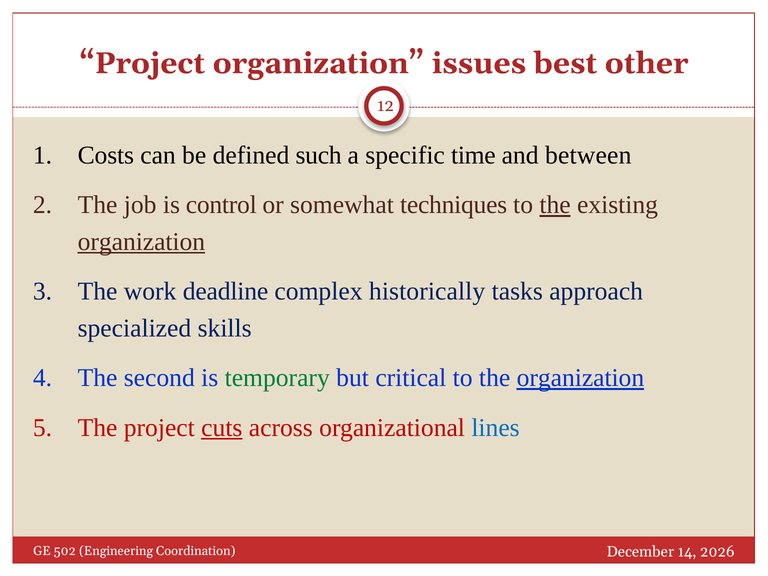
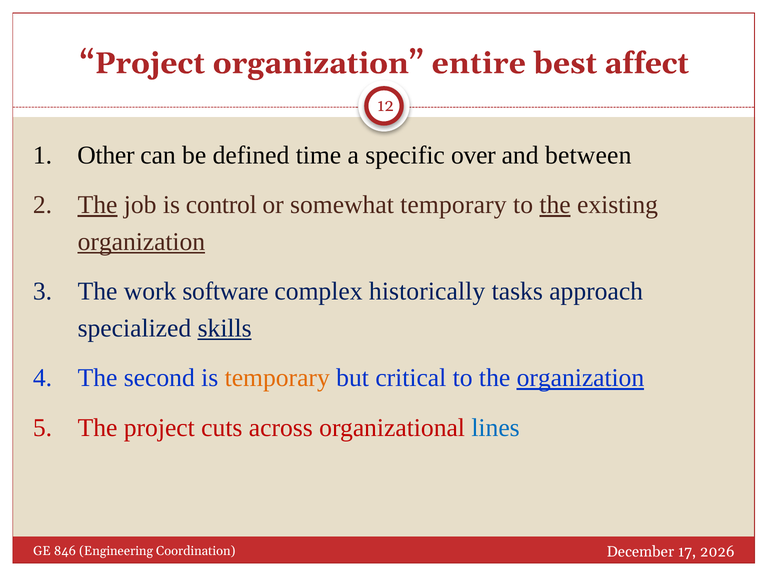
issues: issues -> entire
other: other -> affect
Costs: Costs -> Other
such: such -> time
time: time -> over
The at (98, 205) underline: none -> present
somewhat techniques: techniques -> temporary
deadline: deadline -> software
skills underline: none -> present
temporary at (277, 378) colour: green -> orange
cuts underline: present -> none
502: 502 -> 846
14: 14 -> 17
